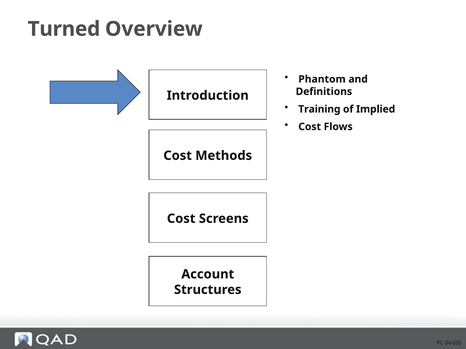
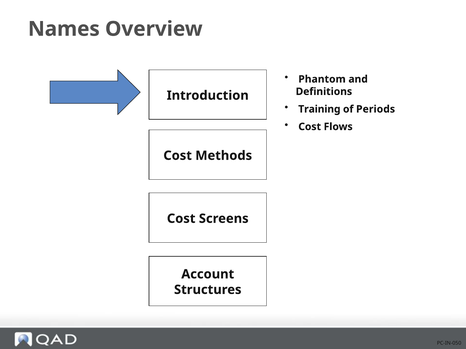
Turned: Turned -> Names
Implied: Implied -> Periods
